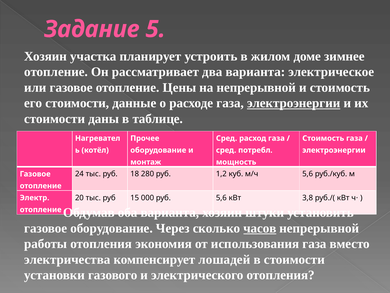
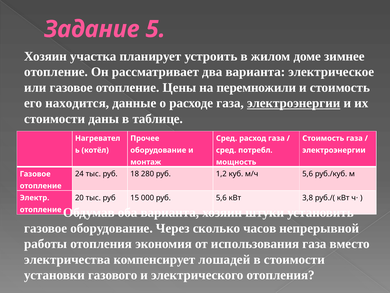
на непрерывной: непрерывной -> перемножили
его стоимости: стоимости -> находится
часов underline: present -> none
